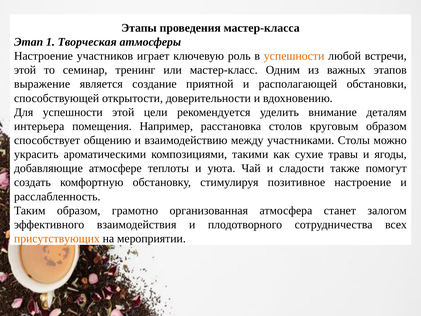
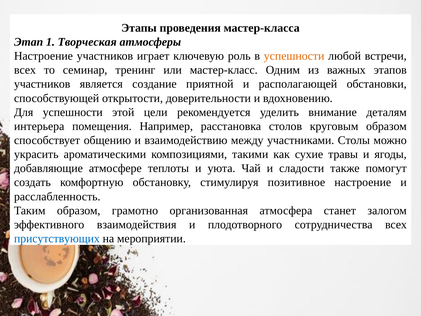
этой at (25, 70): этой -> всех
выражение at (42, 84): выражение -> участников
присутствующих colour: orange -> blue
